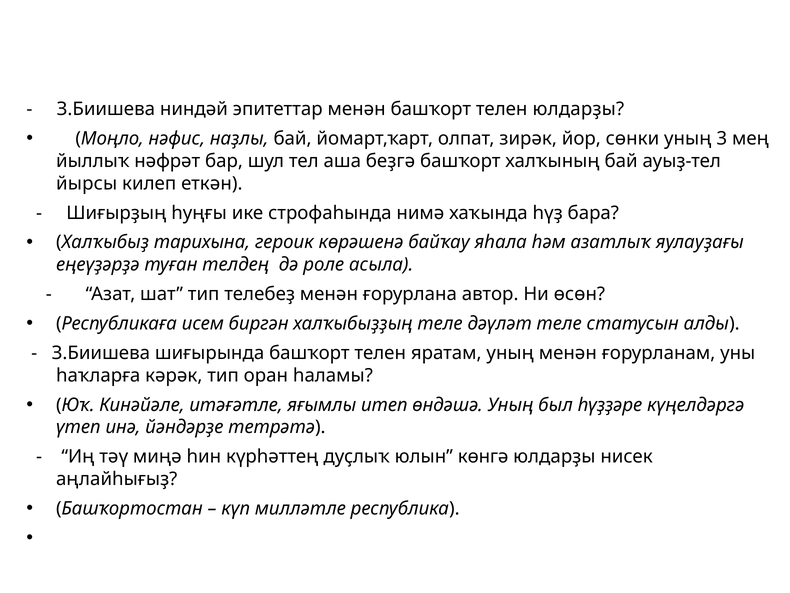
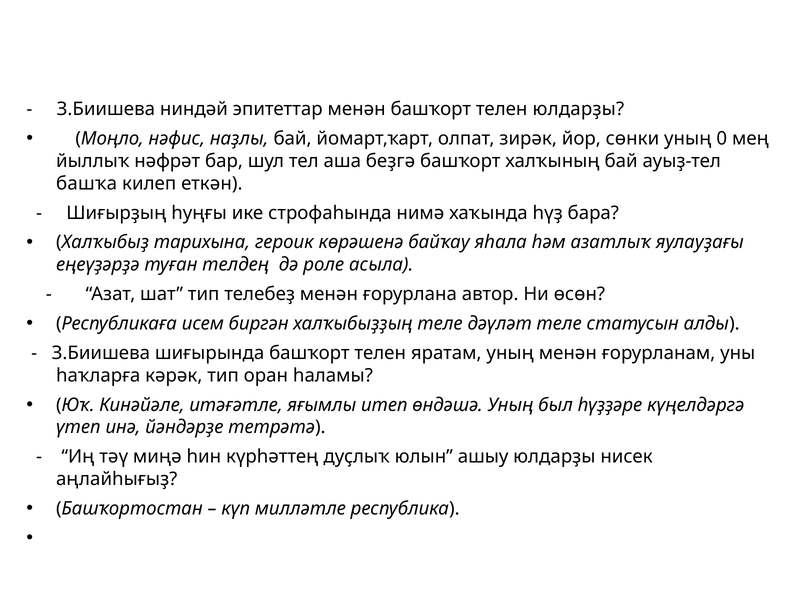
3: 3 -> 0
йырсы: йырсы -> башҡа
көнгә: көнгә -> ашыу
